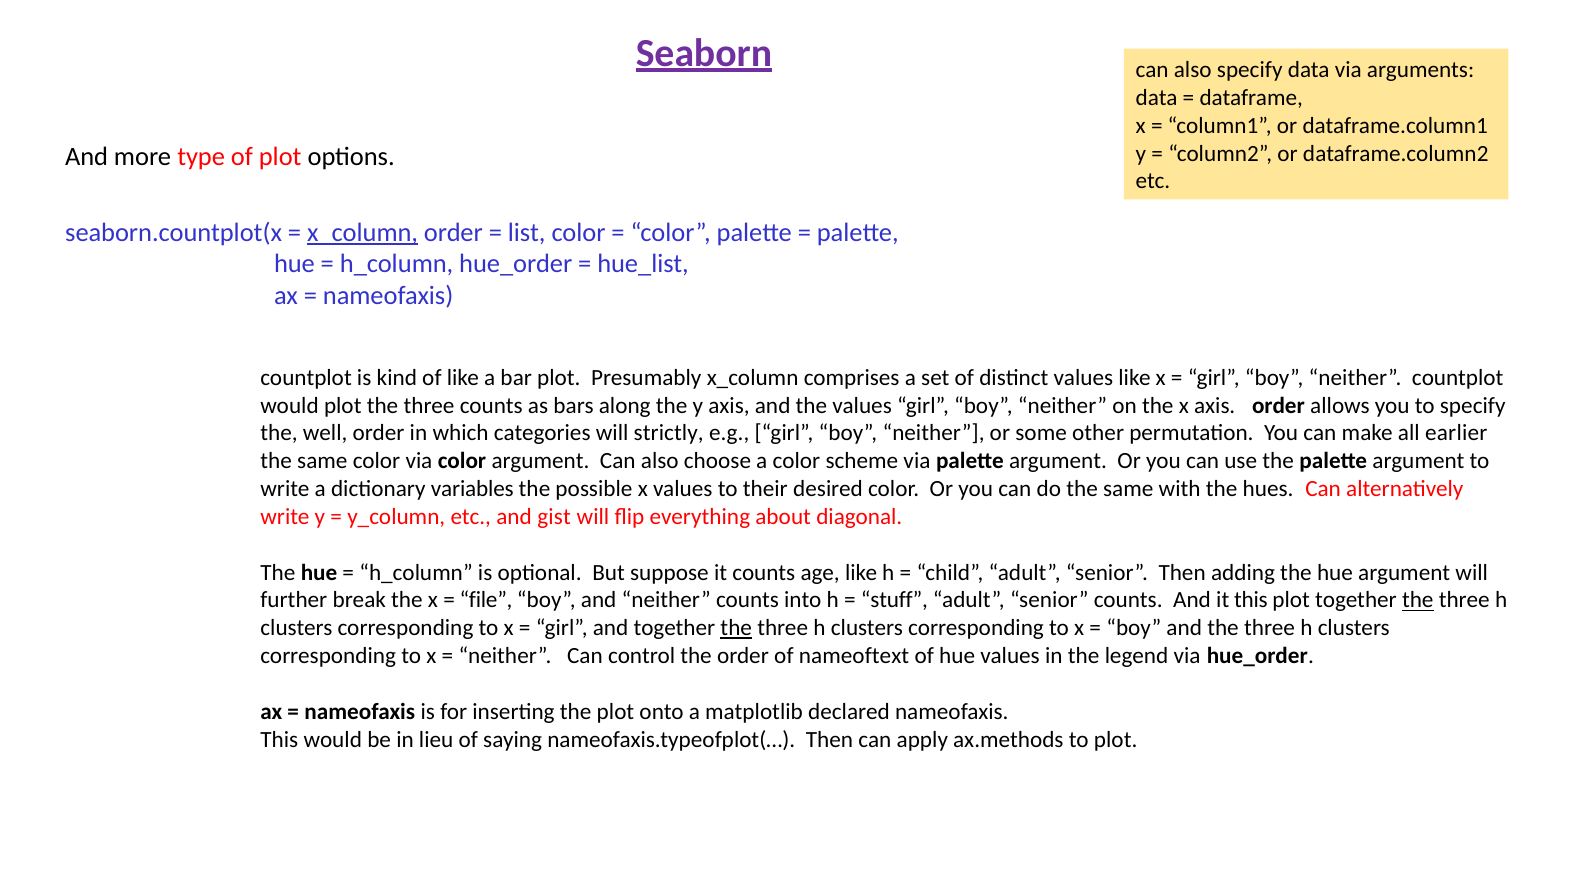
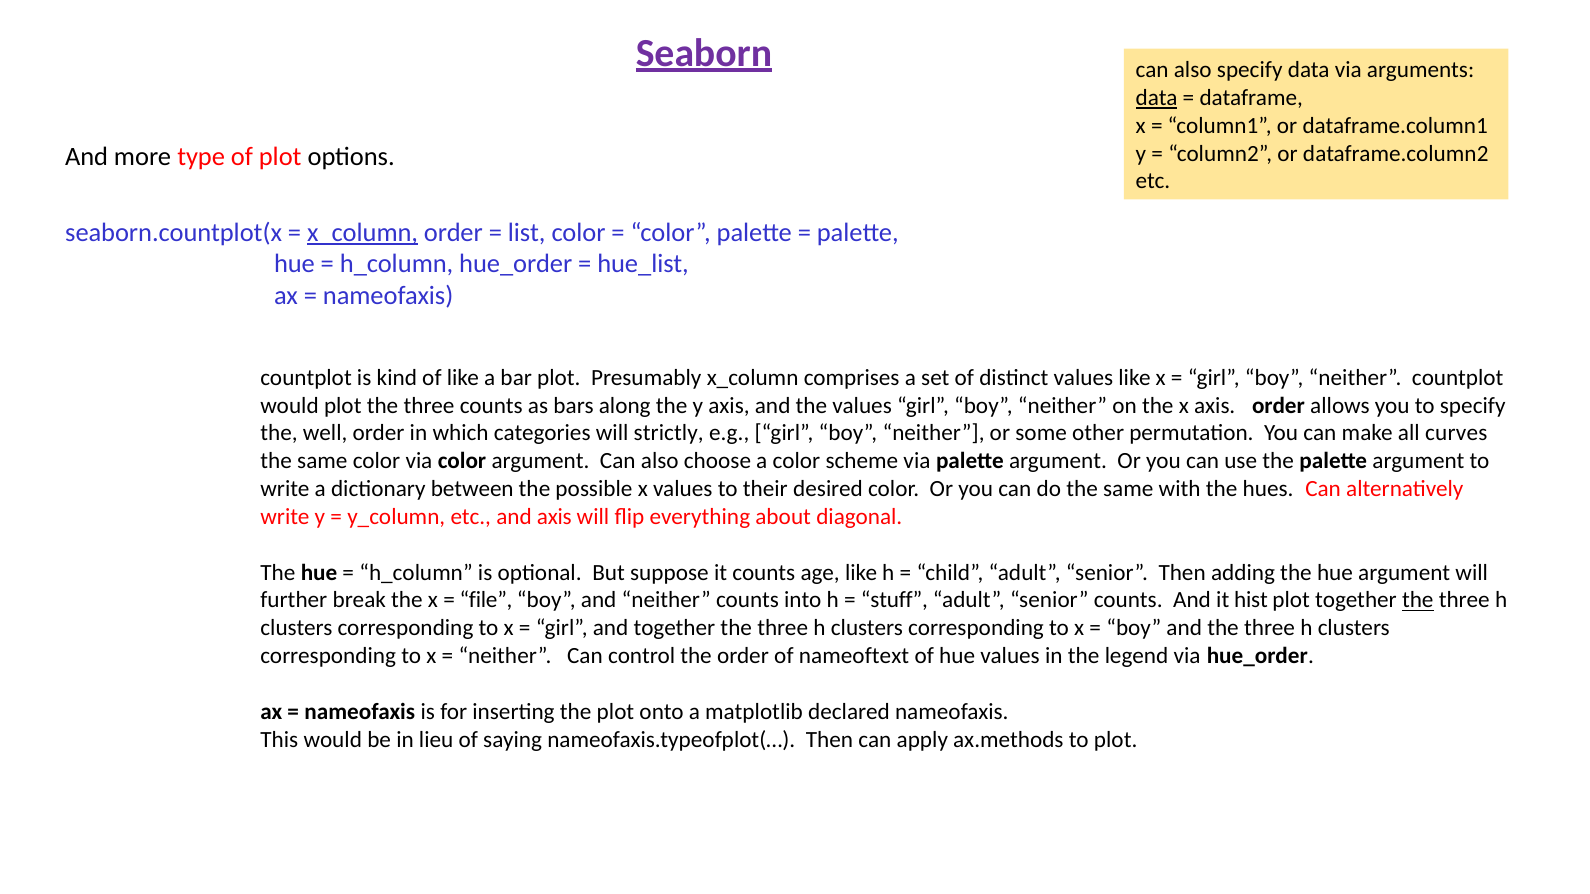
data at (1157, 98) underline: none -> present
earlier: earlier -> curves
variables: variables -> between
and gist: gist -> axis
it this: this -> hist
the at (736, 628) underline: present -> none
